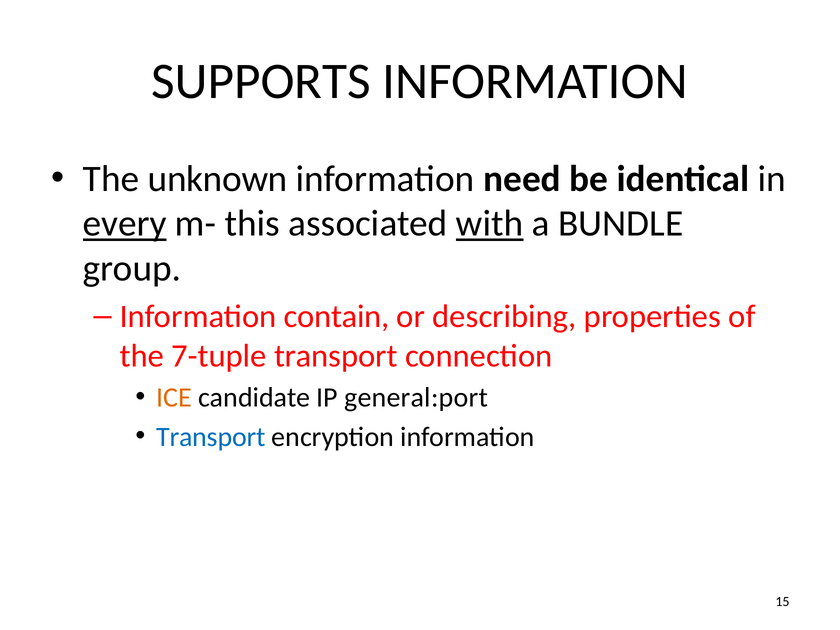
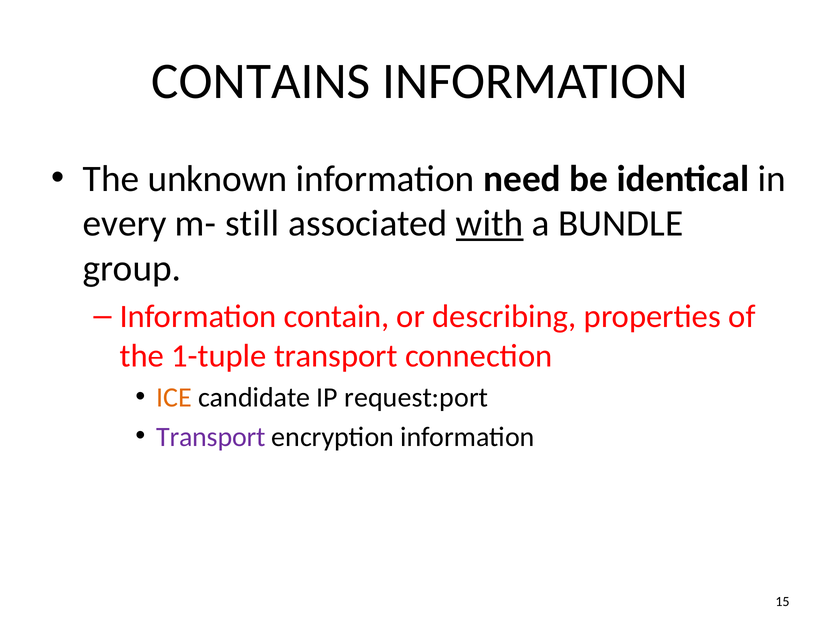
SUPPORTS: SUPPORTS -> CONTAINS
every underline: present -> none
this: this -> still
7-tuple: 7-tuple -> 1-tuple
general:port: general:port -> request:port
Transport at (211, 437) colour: blue -> purple
